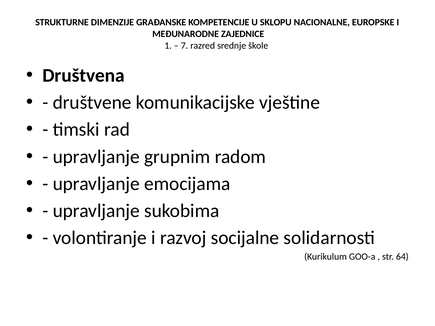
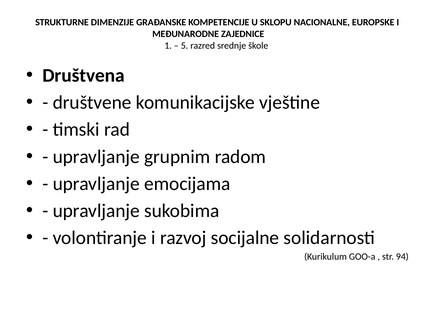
7: 7 -> 5
64: 64 -> 94
